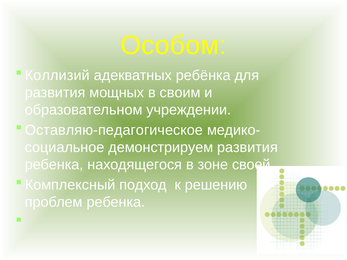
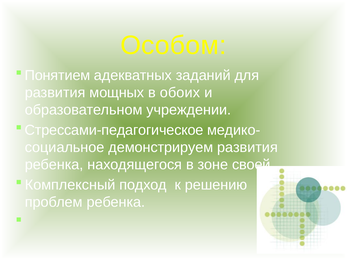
Коллизий: Коллизий -> Понятием
ребёнка: ребёнка -> заданий
своим: своим -> обоих
Оставляю-педагогическое: Оставляю-педагогическое -> Стрессами-педагогическое
